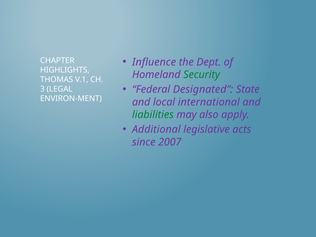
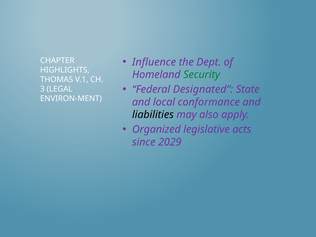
international: international -> conformance
liabilities colour: green -> black
Additional: Additional -> Organized
2007: 2007 -> 2029
